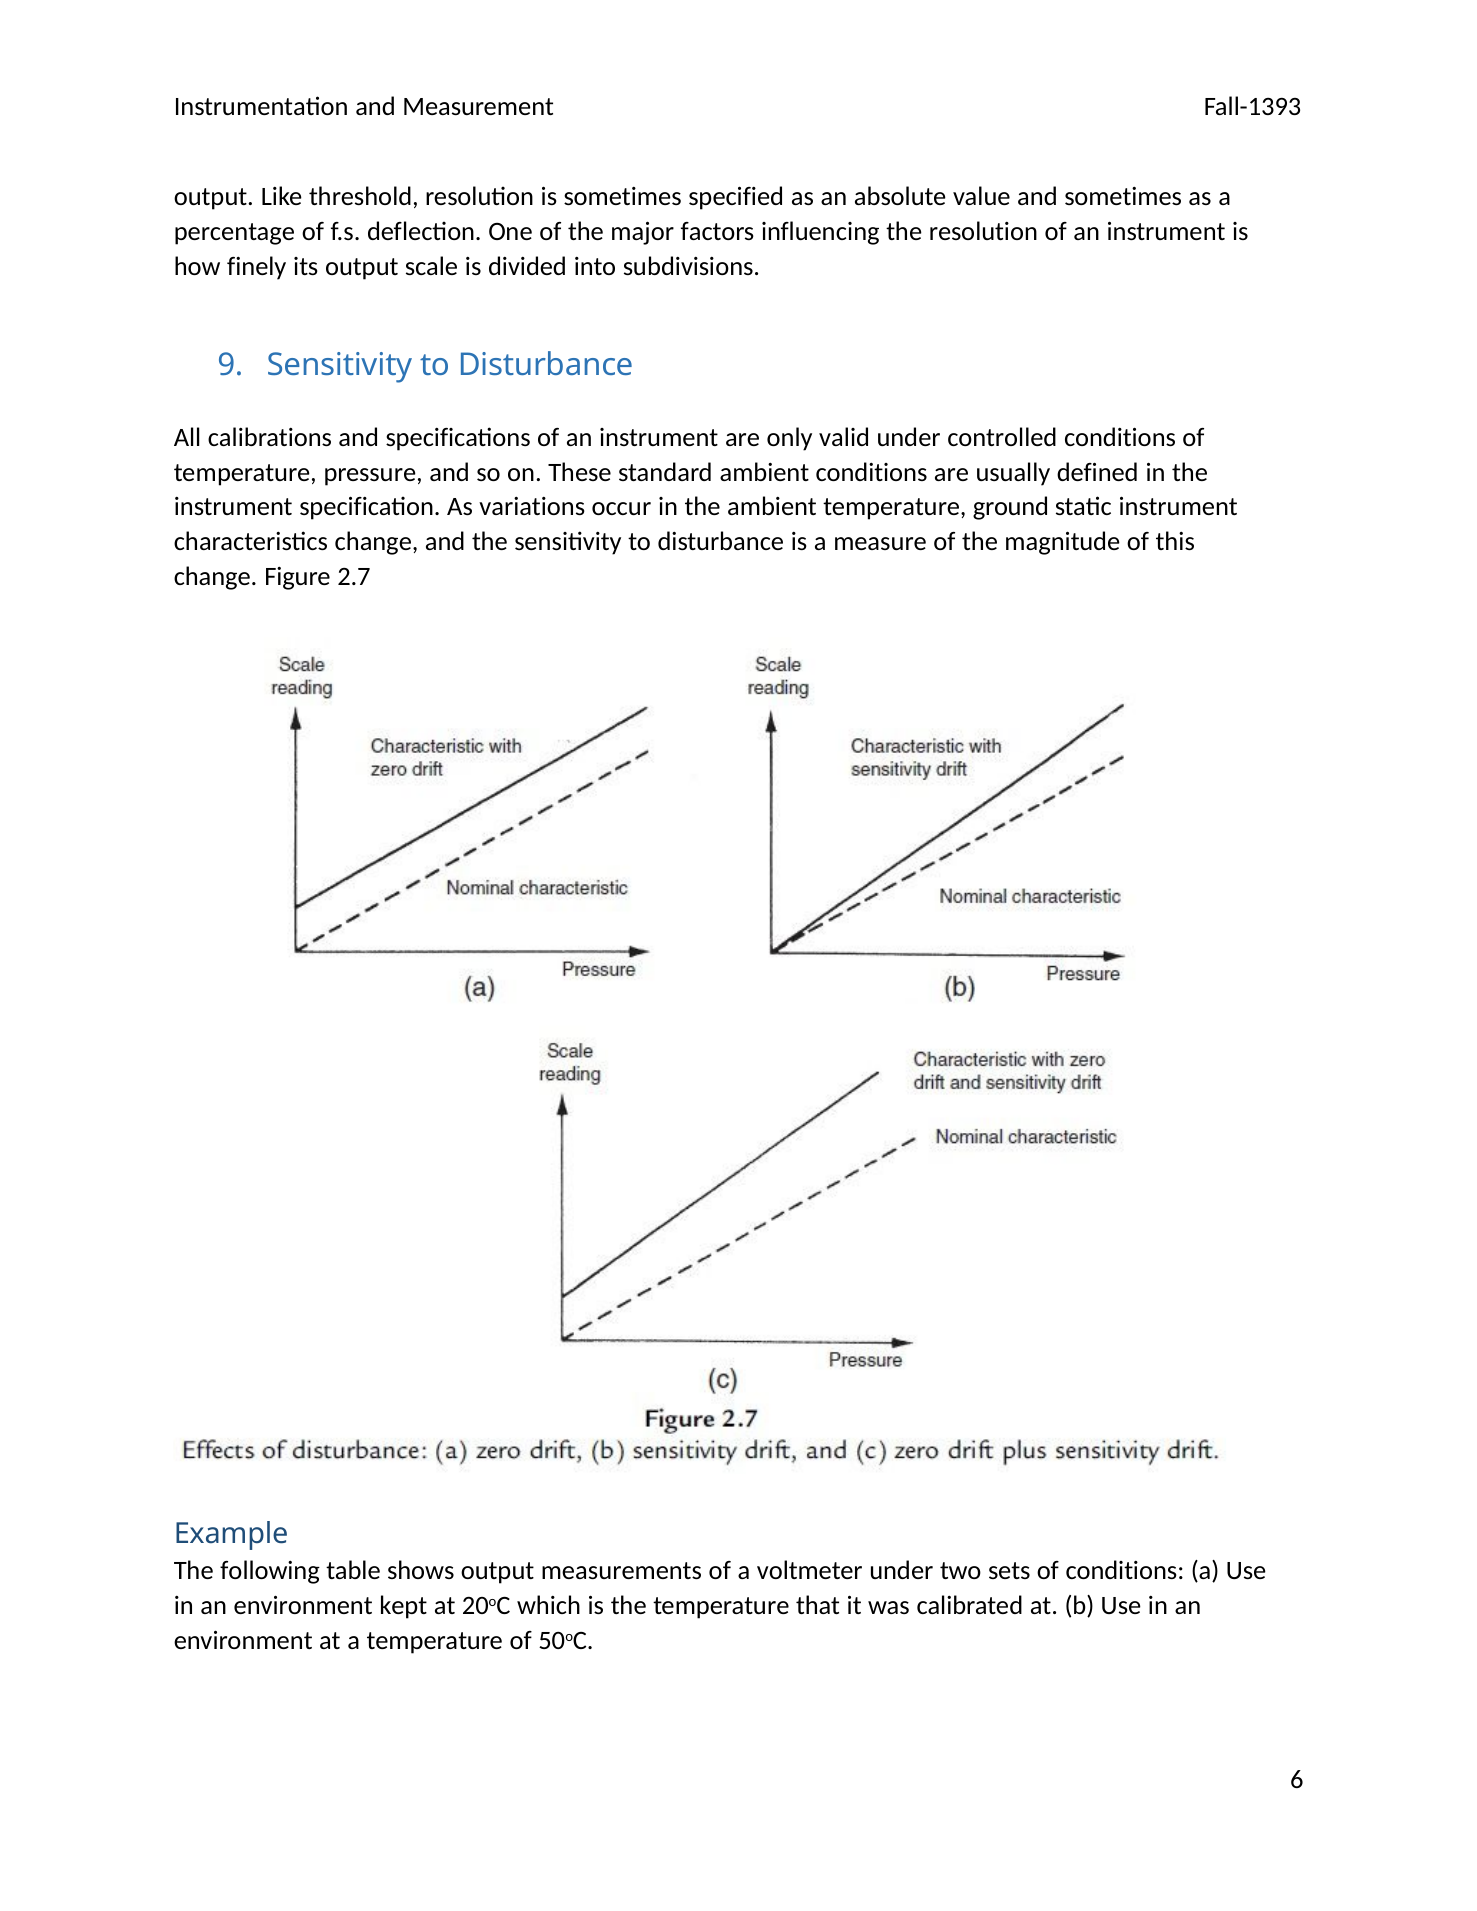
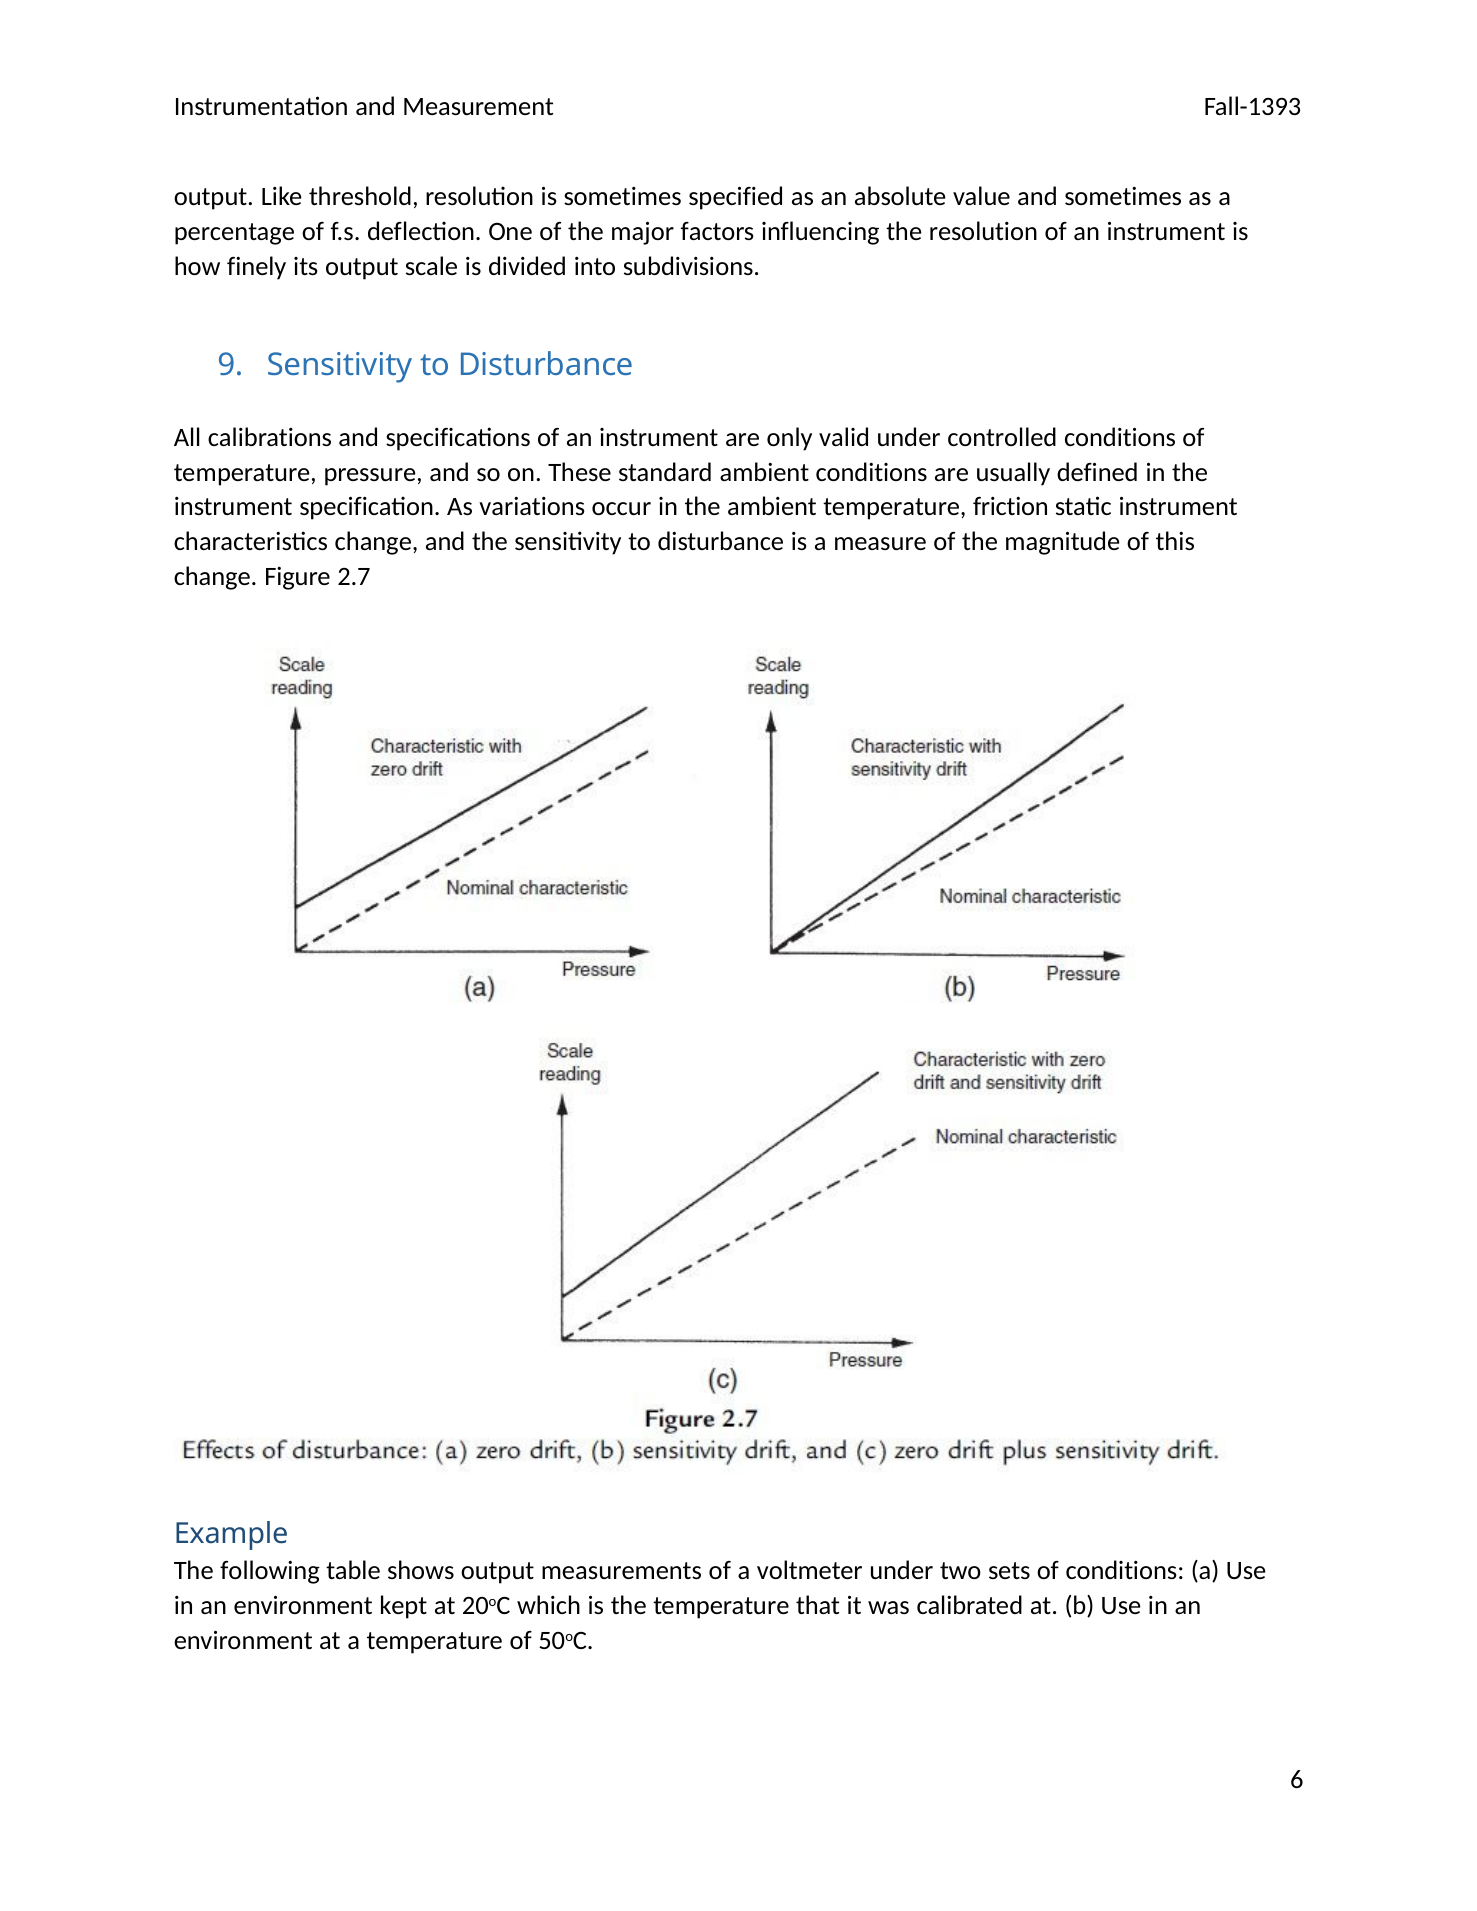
ground: ground -> friction
